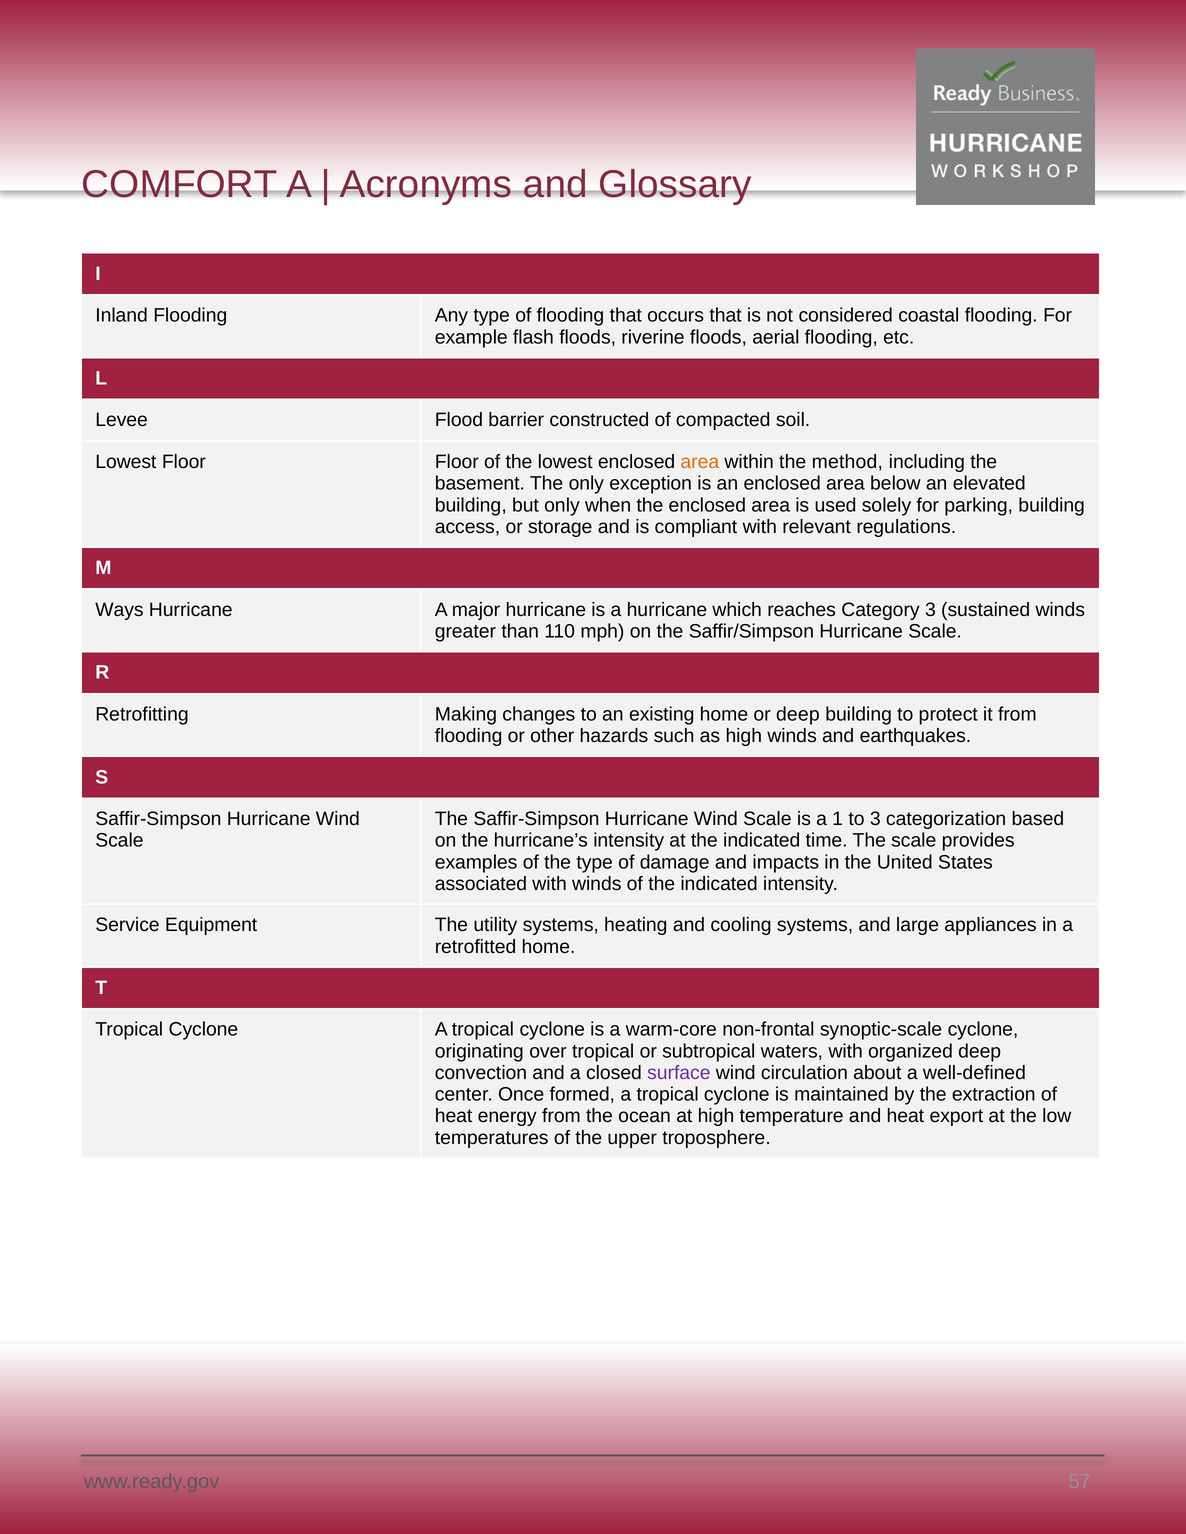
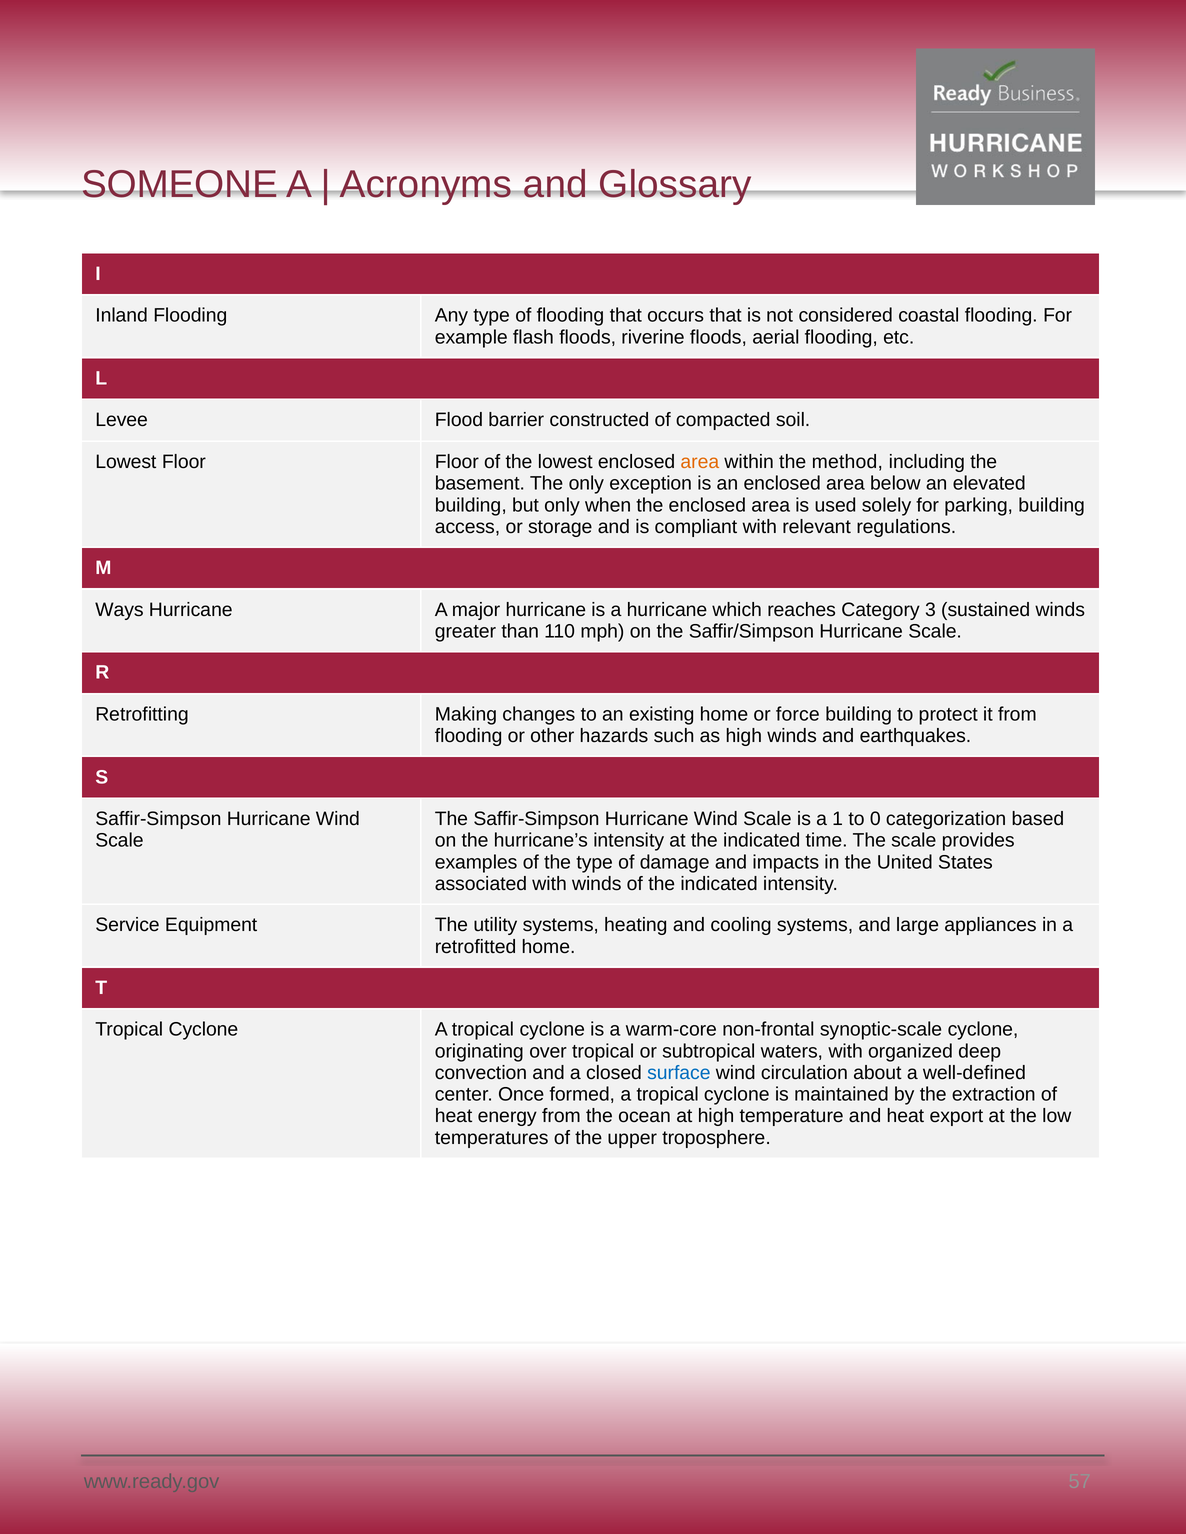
COMFORT: COMFORT -> SOMEONE
or deep: deep -> force
to 3: 3 -> 0
surface colour: purple -> blue
